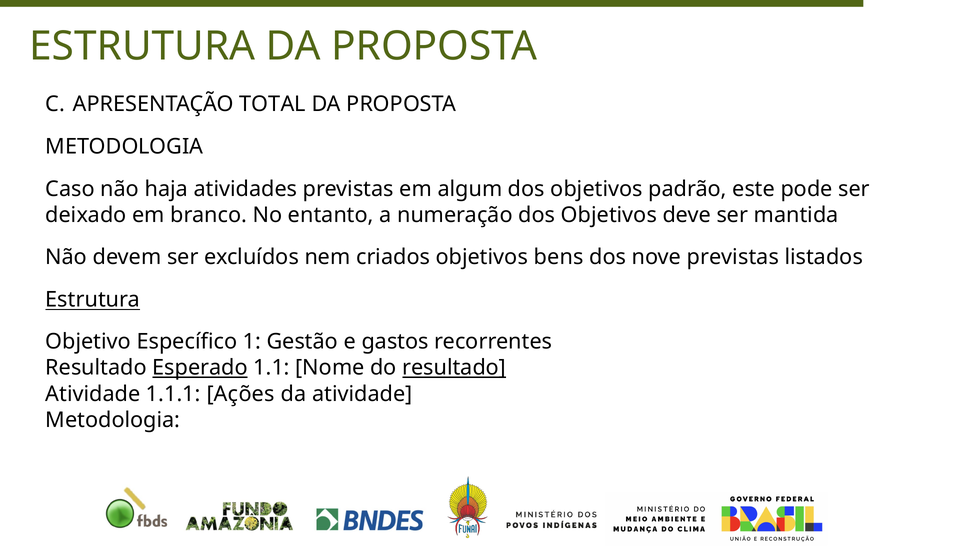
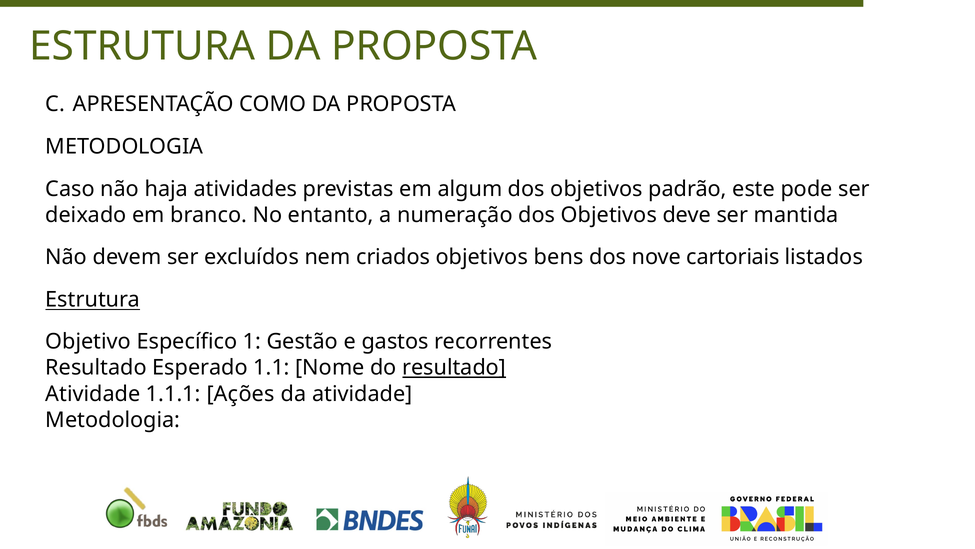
TOTAL: TOTAL -> COMO
nove previstas: previstas -> cartoriais
Esperado underline: present -> none
